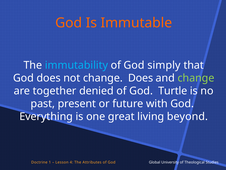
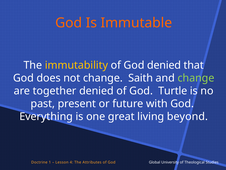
immutability colour: light blue -> yellow
God simply: simply -> denied
change Does: Does -> Saith
